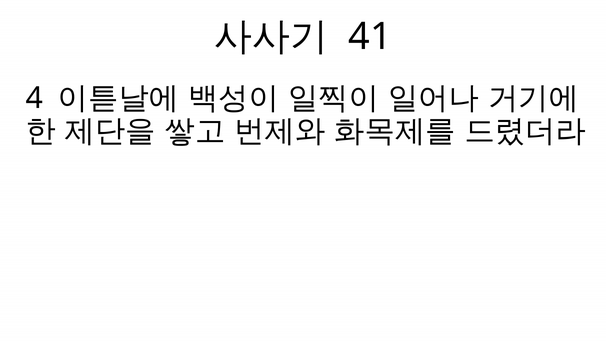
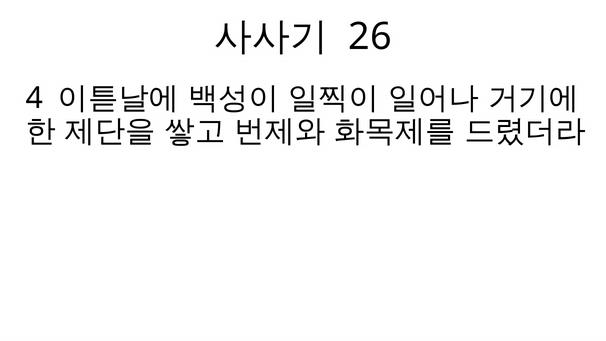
41: 41 -> 26
